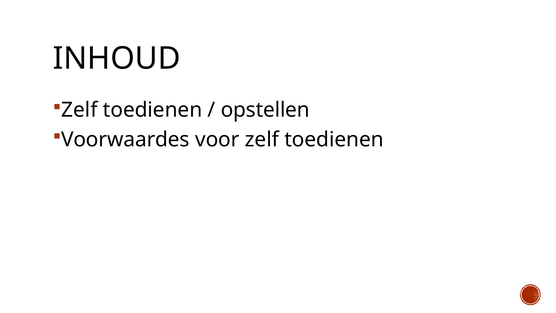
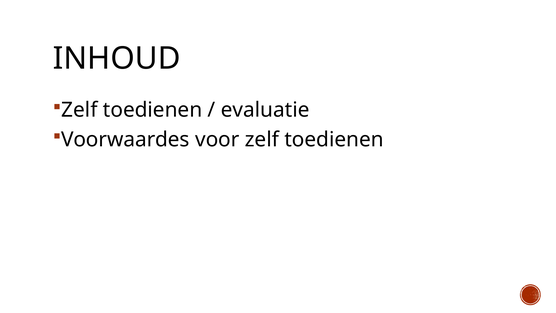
opstellen: opstellen -> evaluatie
